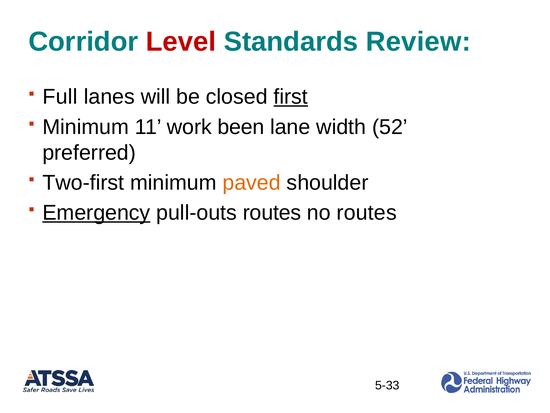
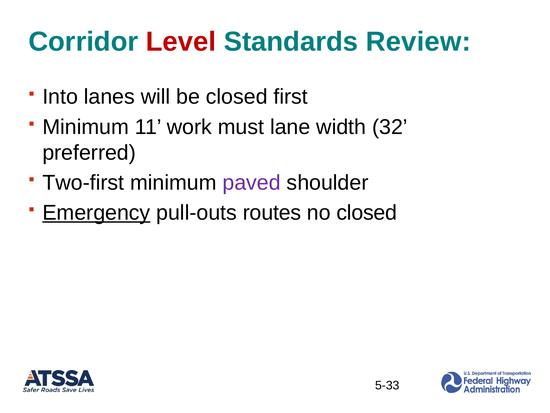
Full: Full -> Into
first underline: present -> none
been: been -> must
52: 52 -> 32
paved colour: orange -> purple
no routes: routes -> closed
